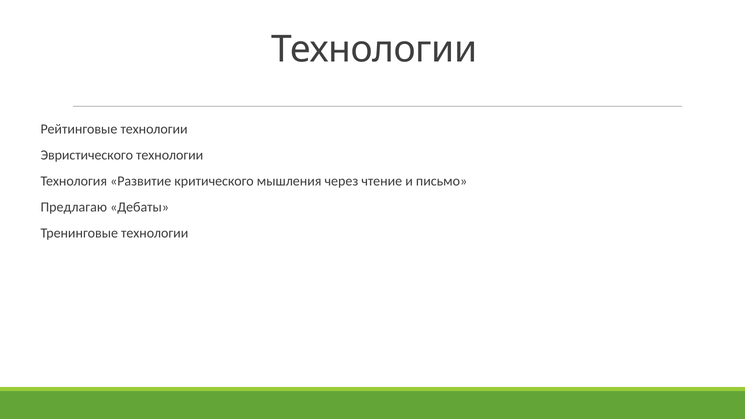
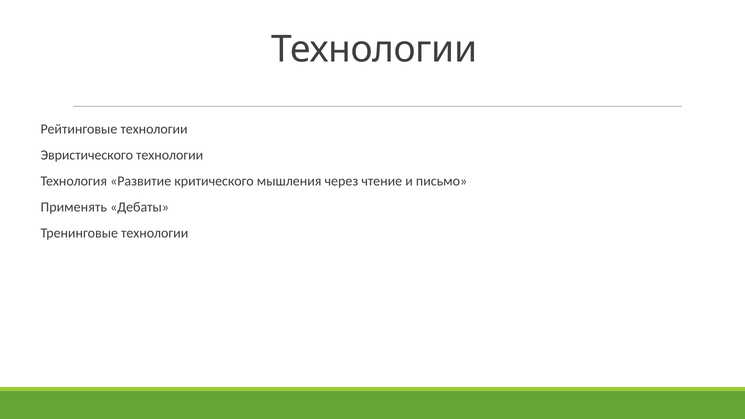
Предлагаю: Предлагаю -> Применять
